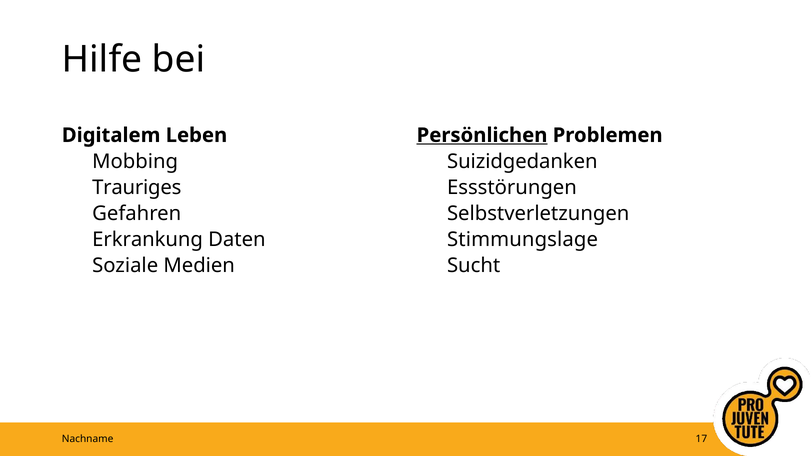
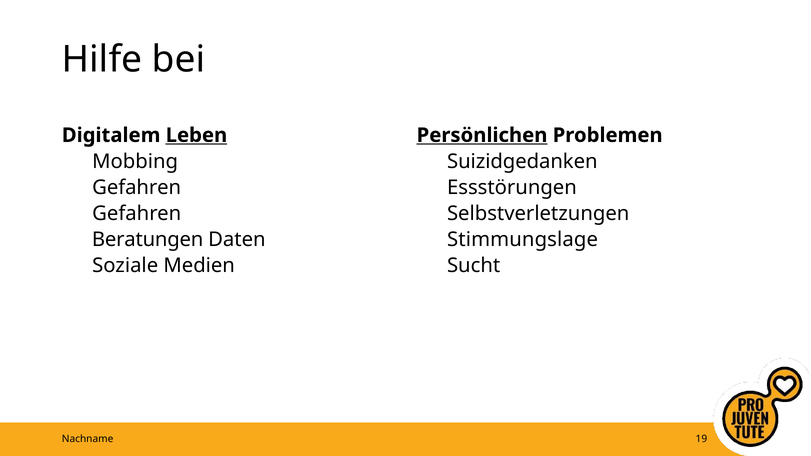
Leben underline: none -> present
Trauriges at (137, 188): Trauriges -> Gefahren
Erkrankung: Erkrankung -> Beratungen
17: 17 -> 19
